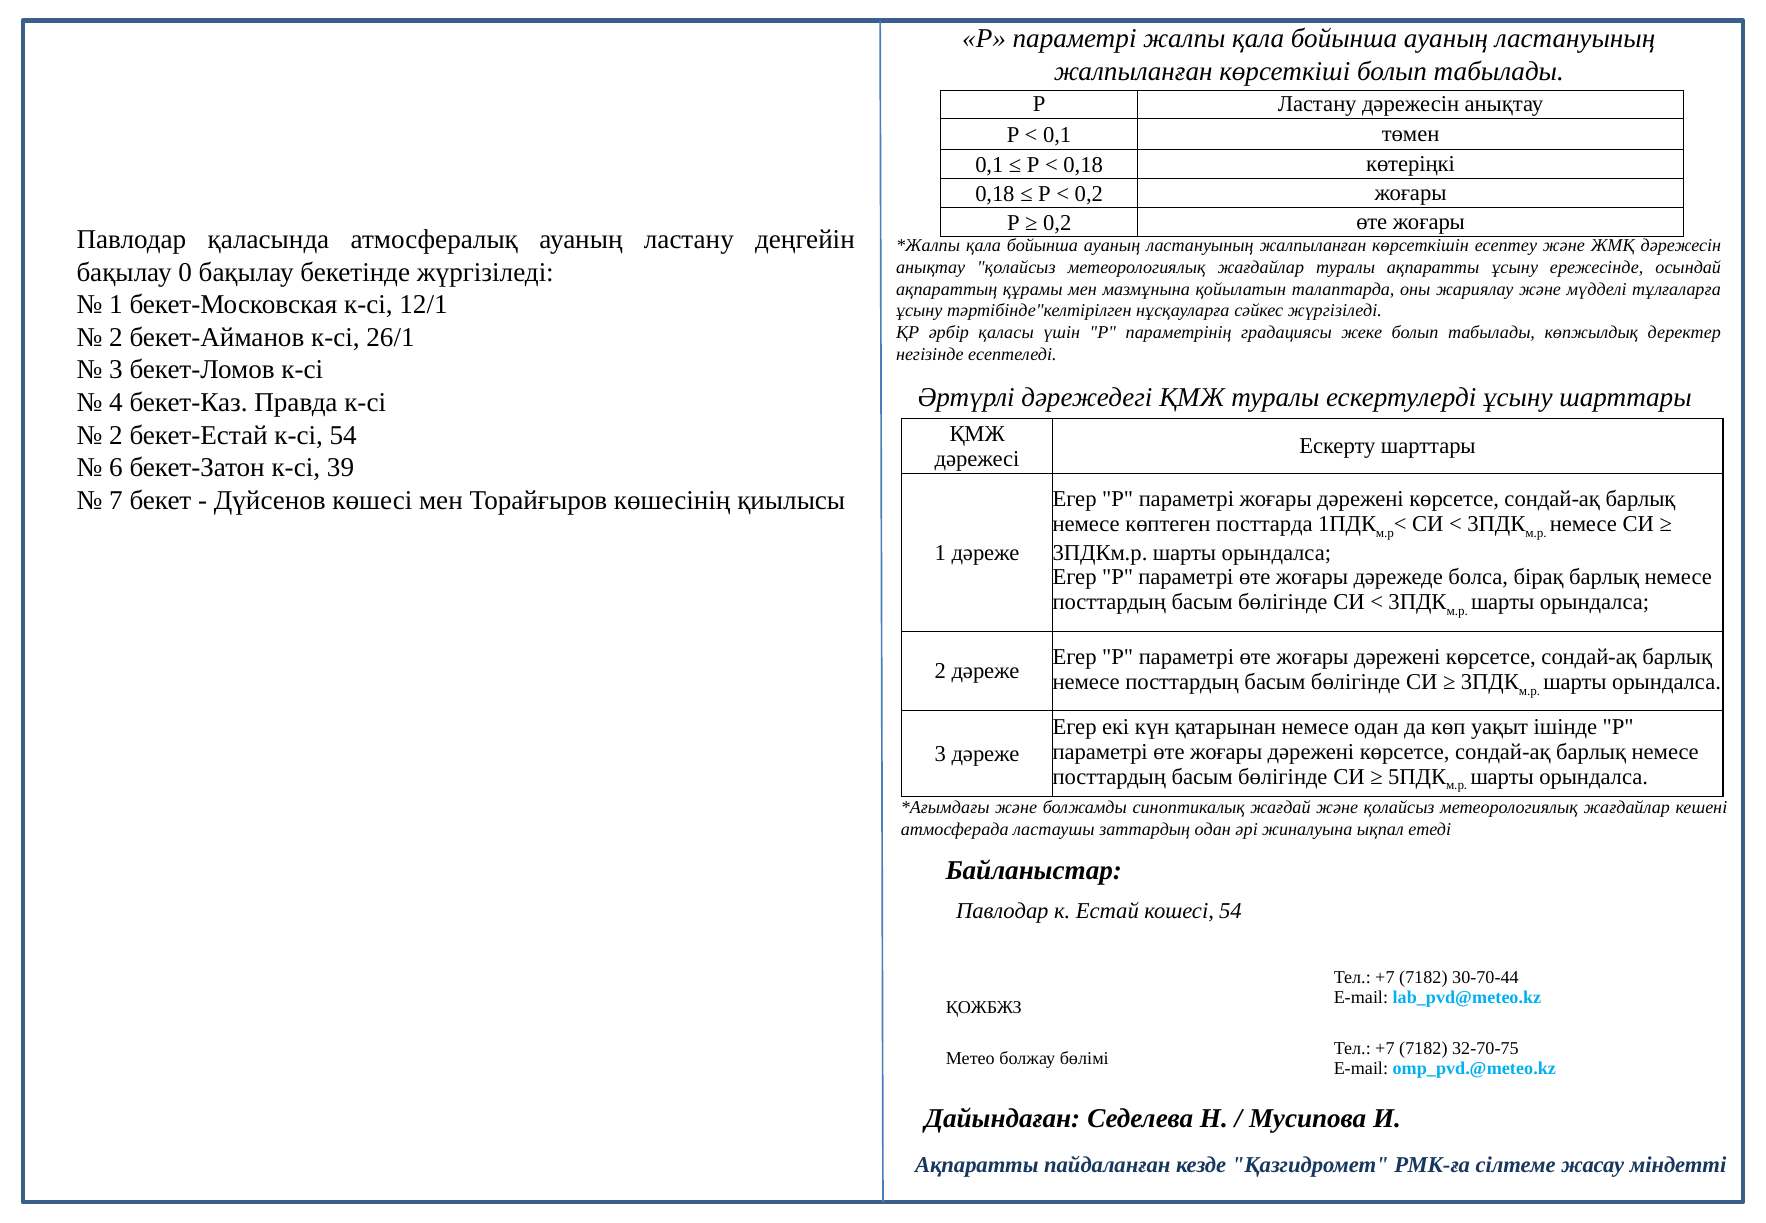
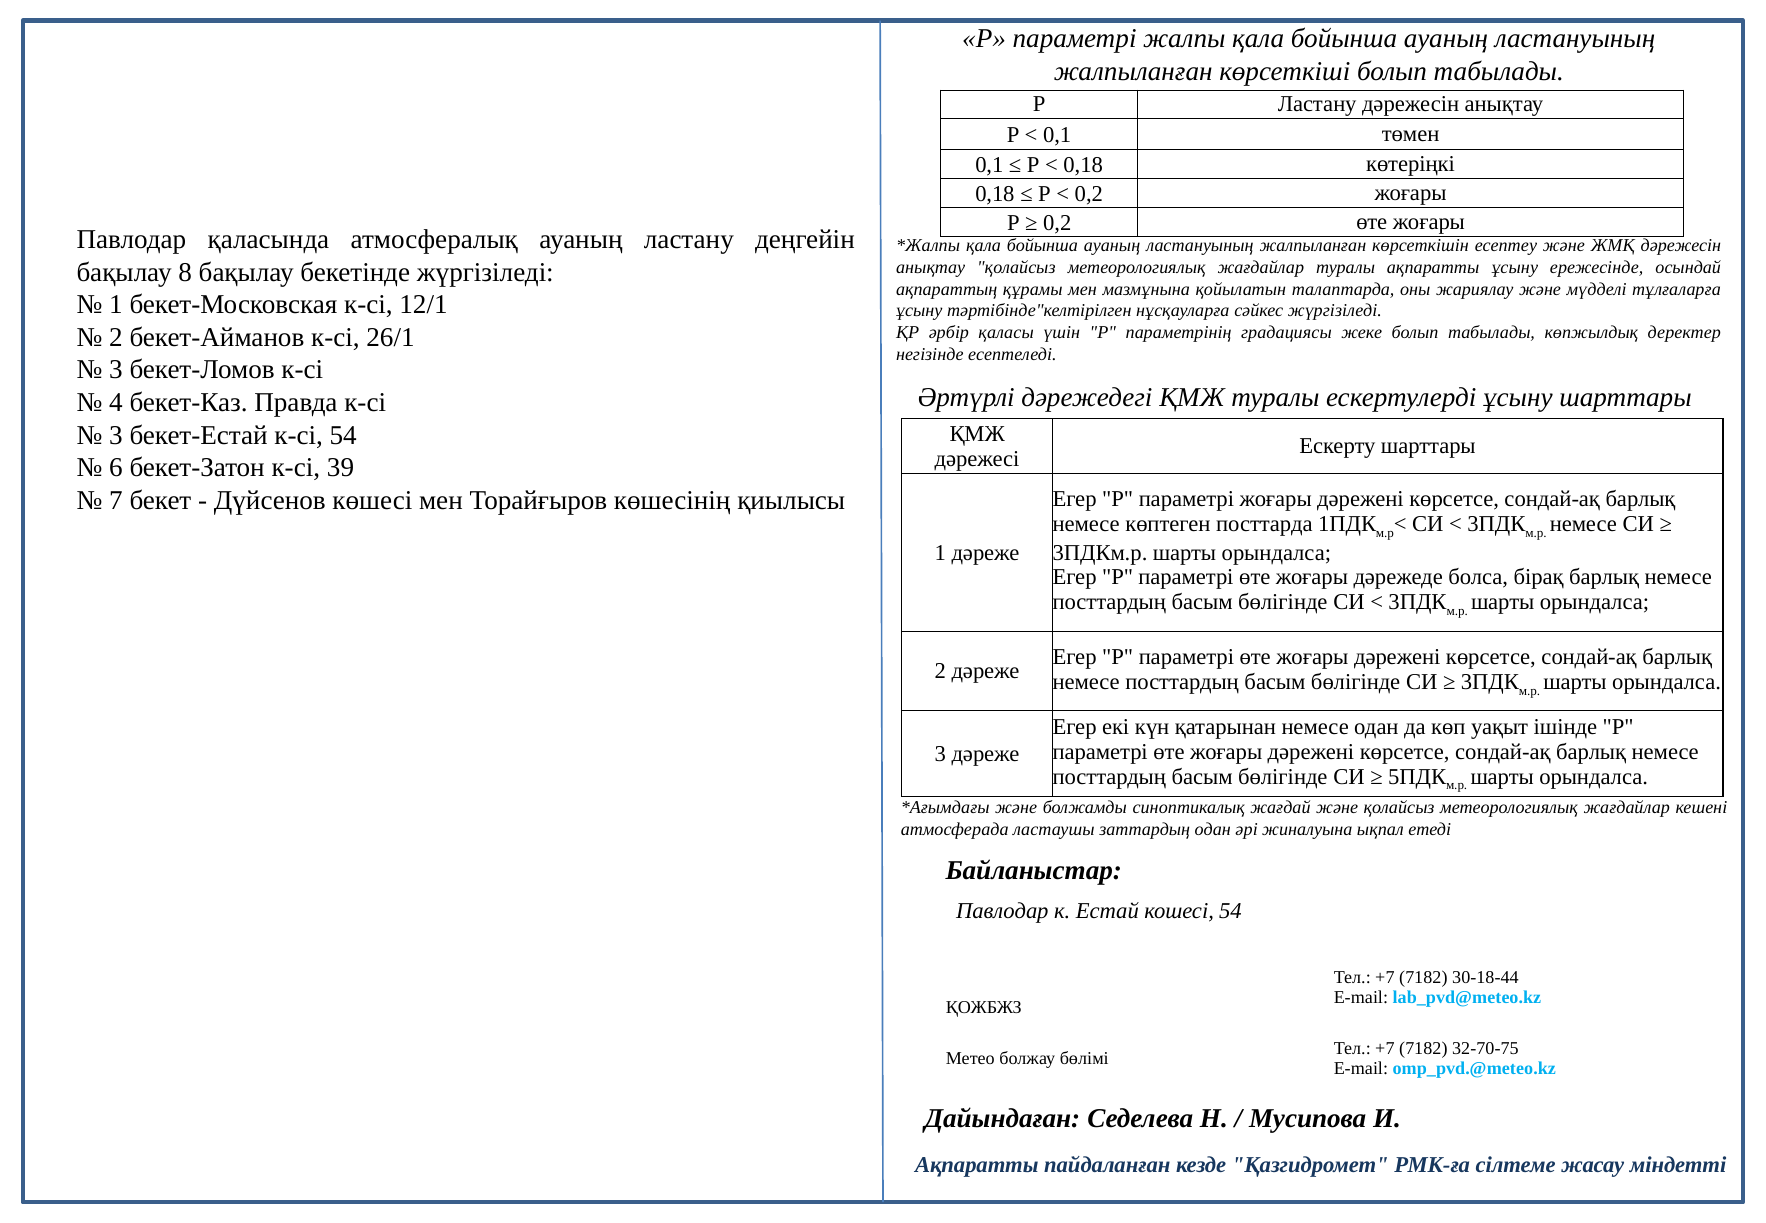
0: 0 -> 8
2 at (116, 435): 2 -> 3
30-70-44: 30-70-44 -> 30-18-44
